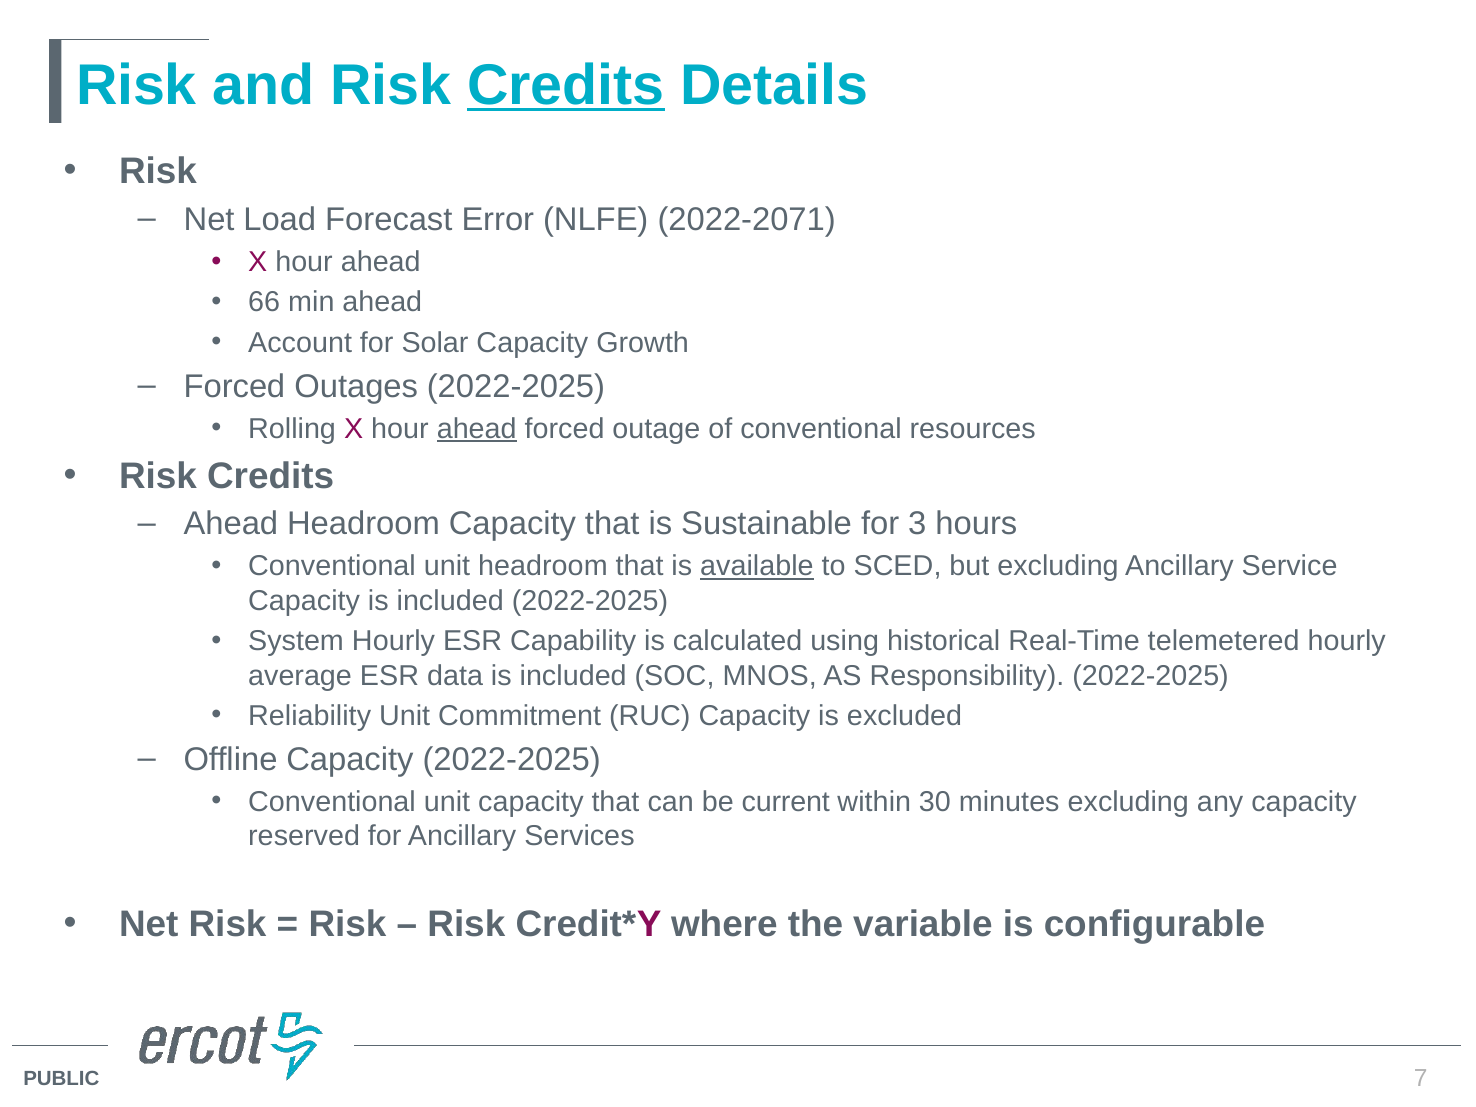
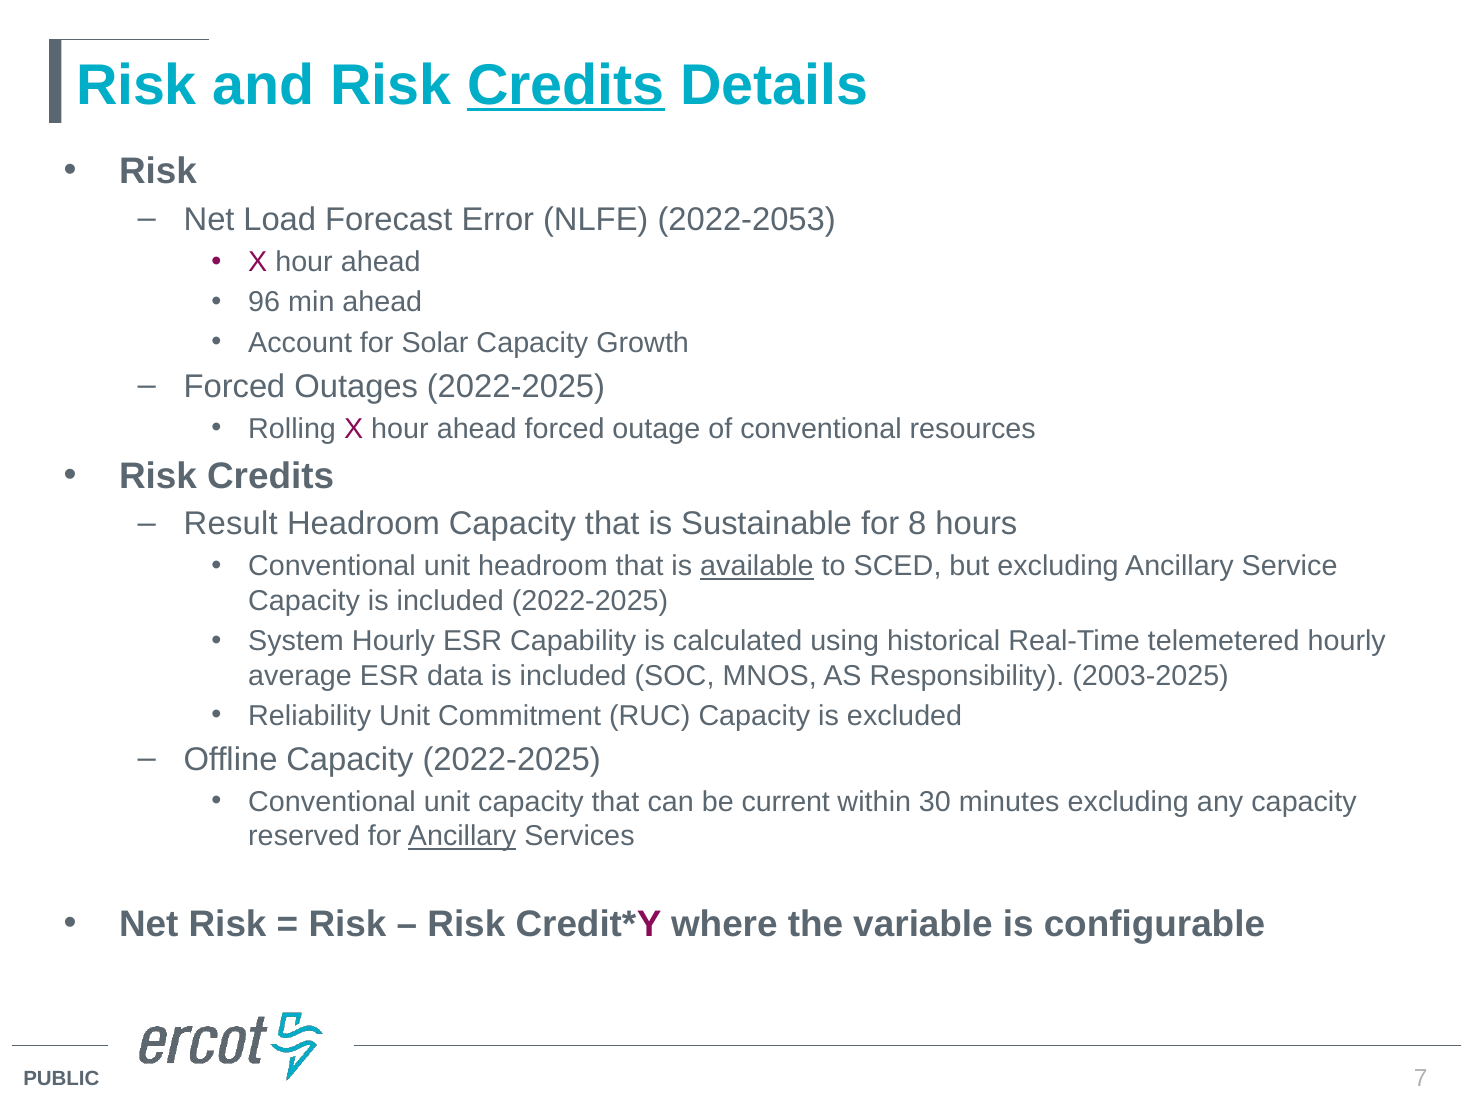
2022-2071: 2022-2071 -> 2022-2053
66: 66 -> 96
ahead at (477, 429) underline: present -> none
Ahead at (231, 524): Ahead -> Result
3: 3 -> 8
Responsibility 2022-2025: 2022-2025 -> 2003-2025
Ancillary at (462, 836) underline: none -> present
